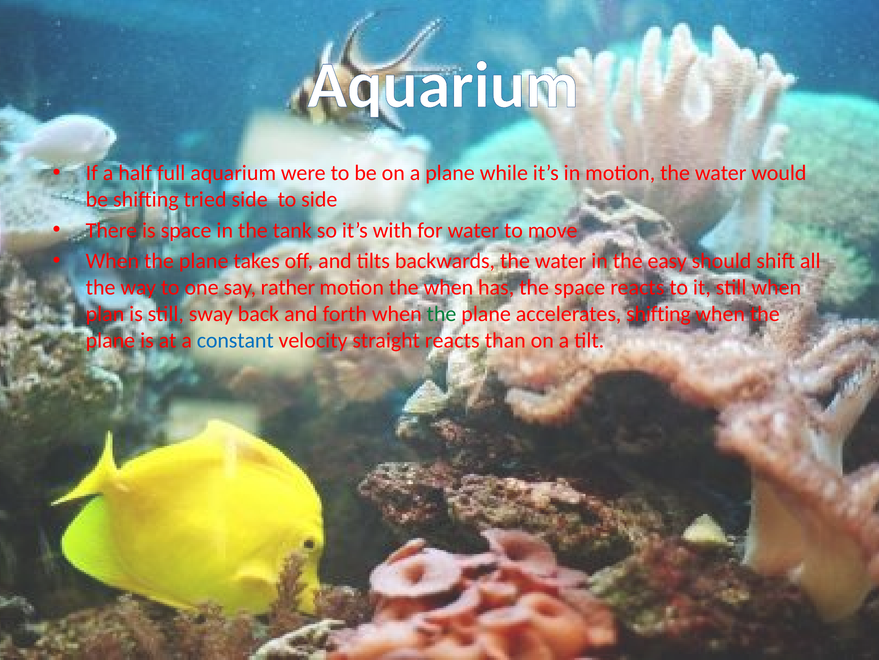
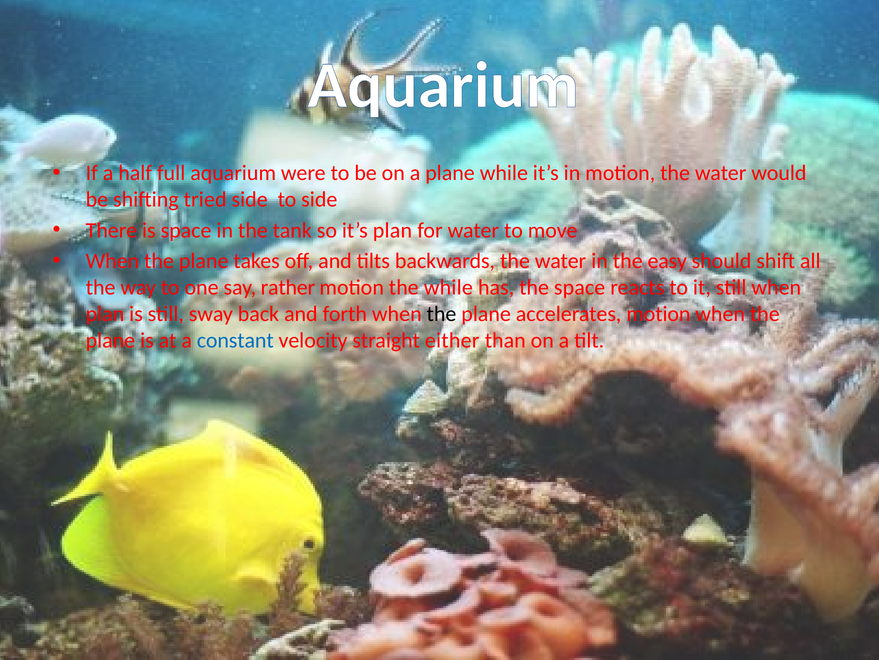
it’s with: with -> plan
the when: when -> while
the at (441, 314) colour: green -> black
accelerates shifting: shifting -> motion
straight reacts: reacts -> either
